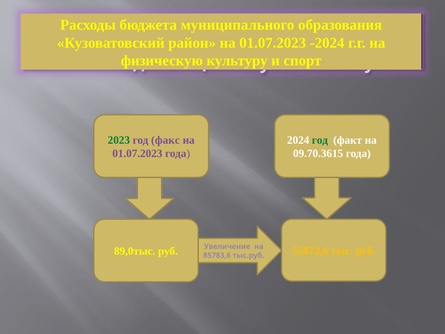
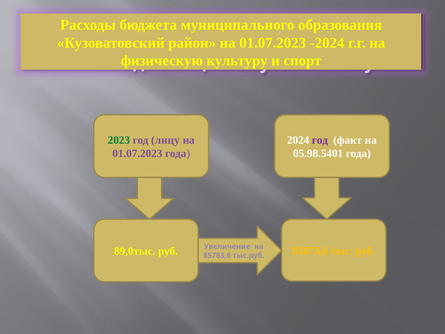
факс: факс -> лицу
год at (320, 140) colour: green -> purple
09.70.3615: 09.70.3615 -> 05.98.5401
55872,6: 55872,6 -> 85873,6
